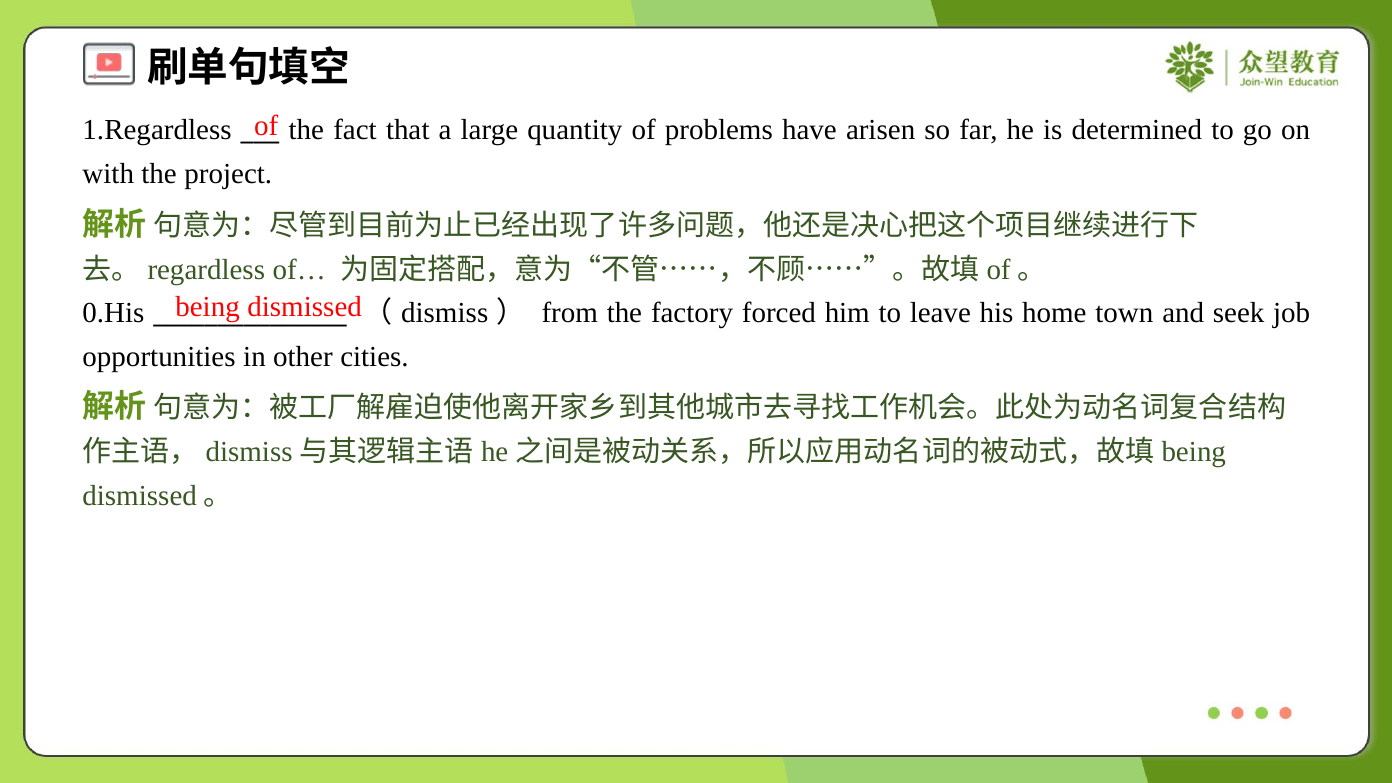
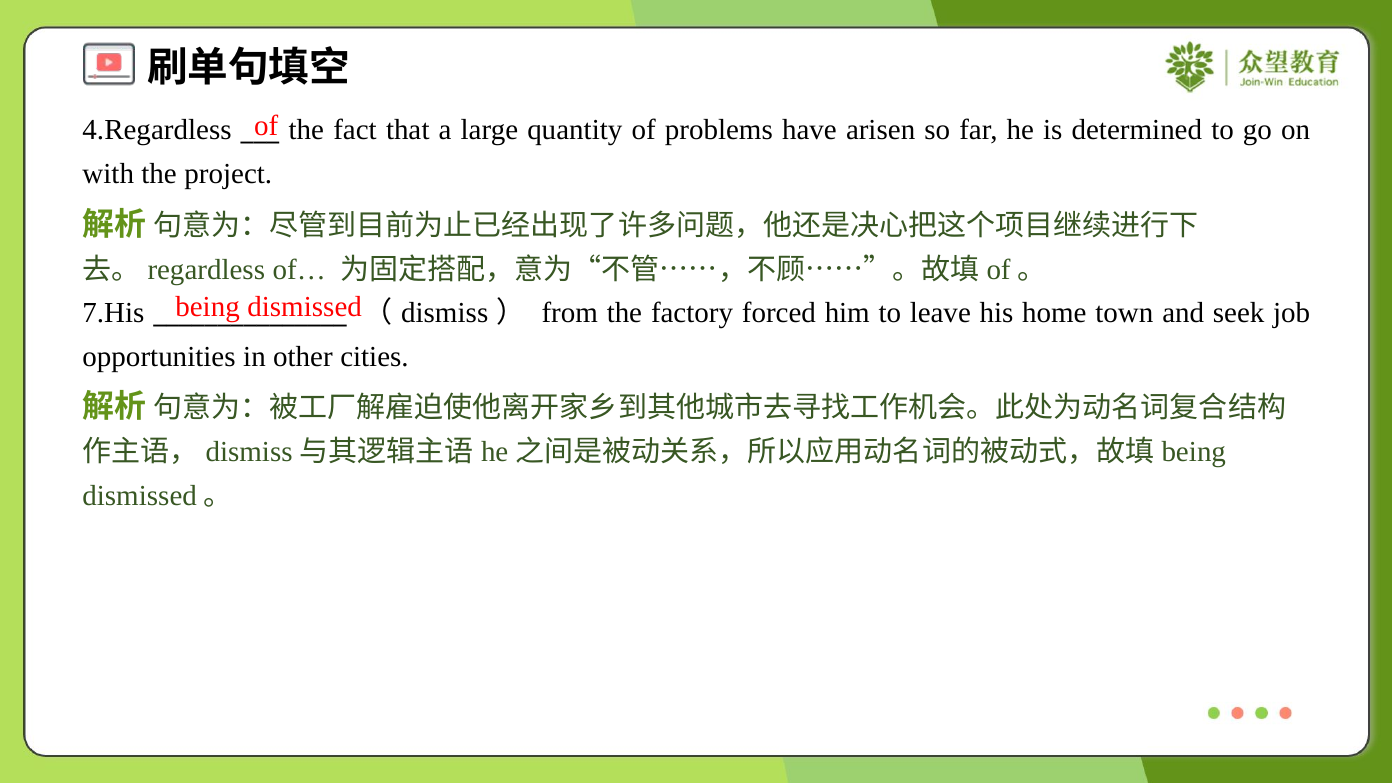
1.Regardless: 1.Regardless -> 4.Regardless
0.His: 0.His -> 7.His
